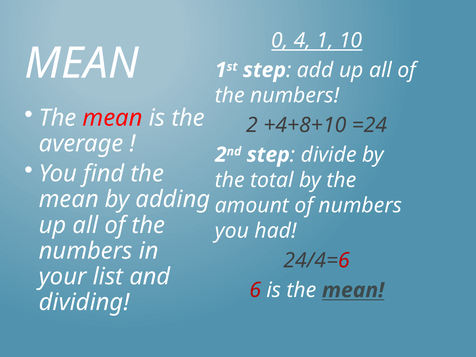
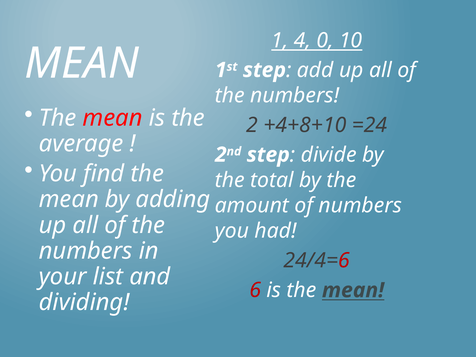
0 at (280, 40): 0 -> 1
4 1: 1 -> 0
